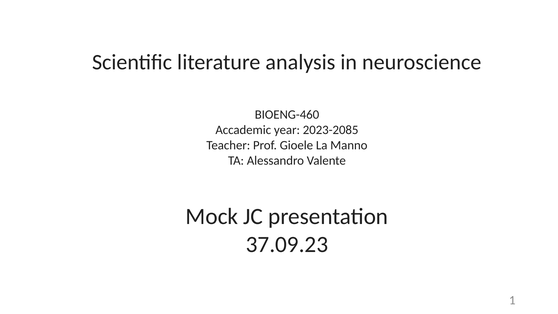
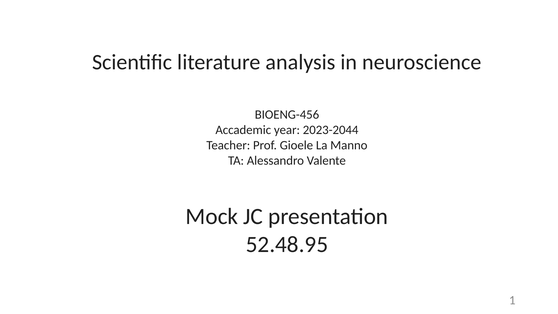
BIOENG-460: BIOENG-460 -> BIOENG-456
2023-2085: 2023-2085 -> 2023-2044
37.09.23: 37.09.23 -> 52.48.95
